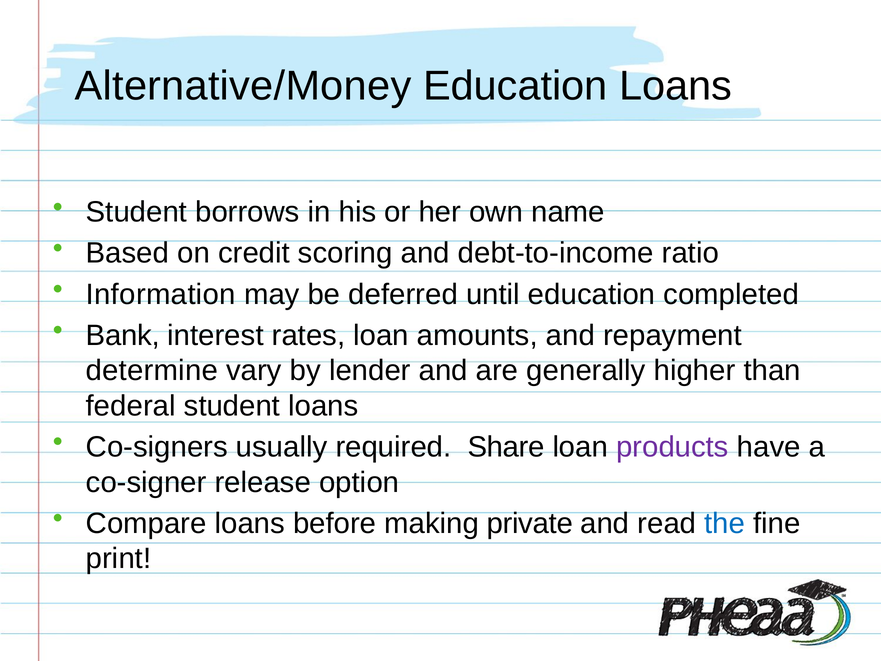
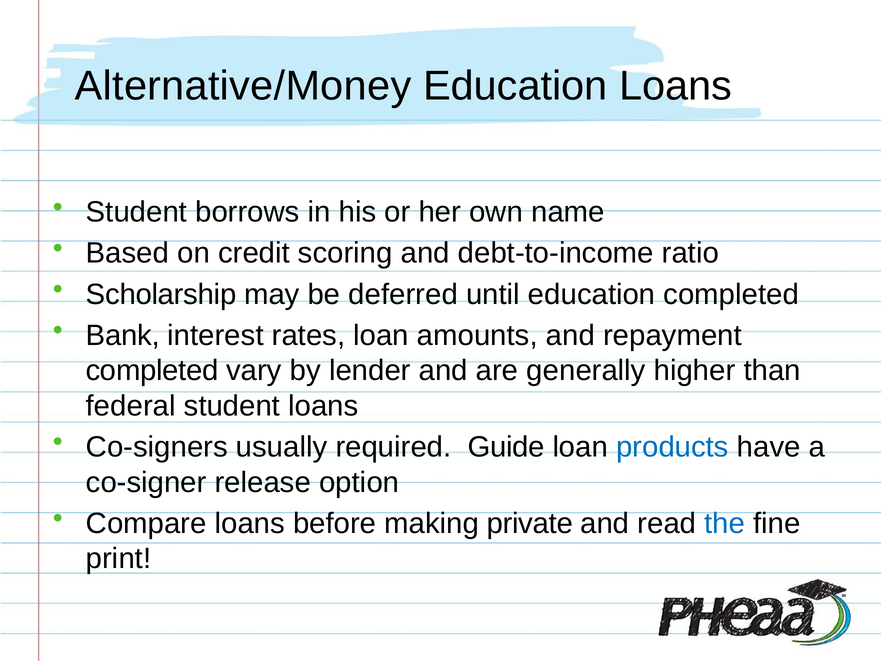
Information: Information -> Scholarship
determine at (152, 371): determine -> completed
Share: Share -> Guide
products colour: purple -> blue
